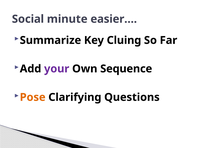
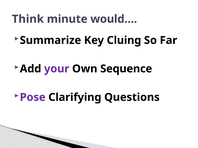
Social: Social -> Think
easier…: easier… -> would…
Pose colour: orange -> purple
